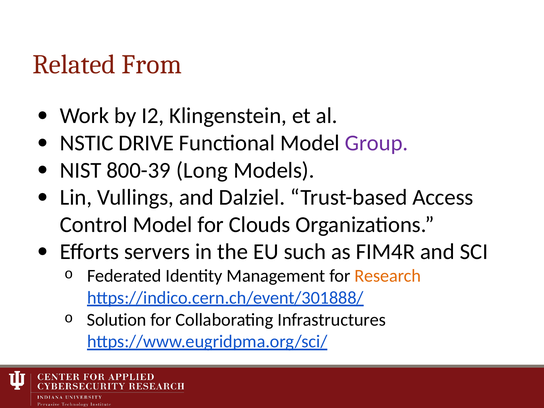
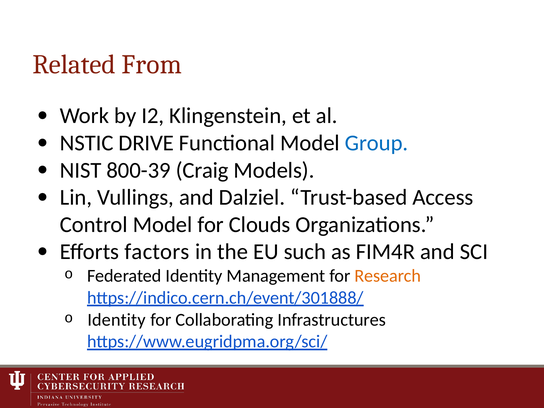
Group colour: purple -> blue
Long: Long -> Craig
servers: servers -> factors
Solution at (117, 320): Solution -> Identity
